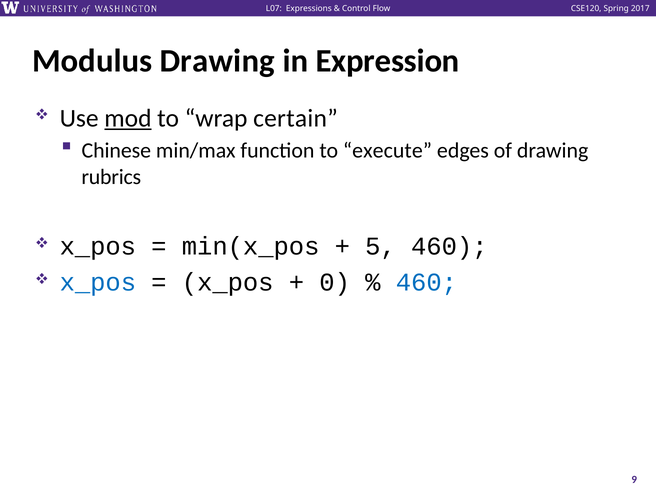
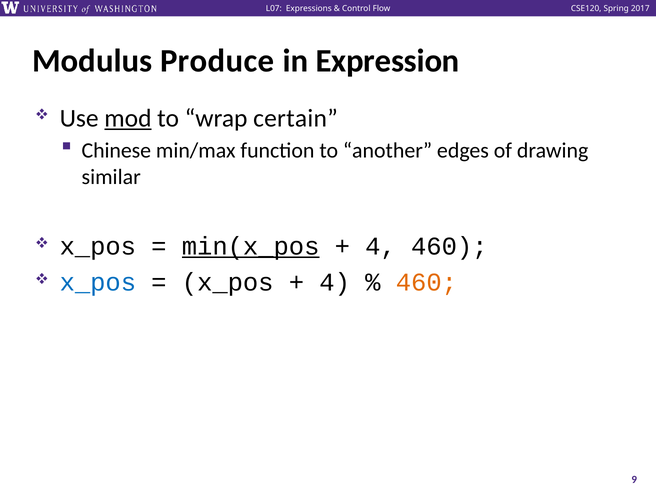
Modulus Drawing: Drawing -> Produce
execute: execute -> another
rubrics: rubrics -> similar
min(x_pos underline: none -> present
5 at (381, 246): 5 -> 4
0 at (335, 282): 0 -> 4
460 at (426, 282) colour: blue -> orange
